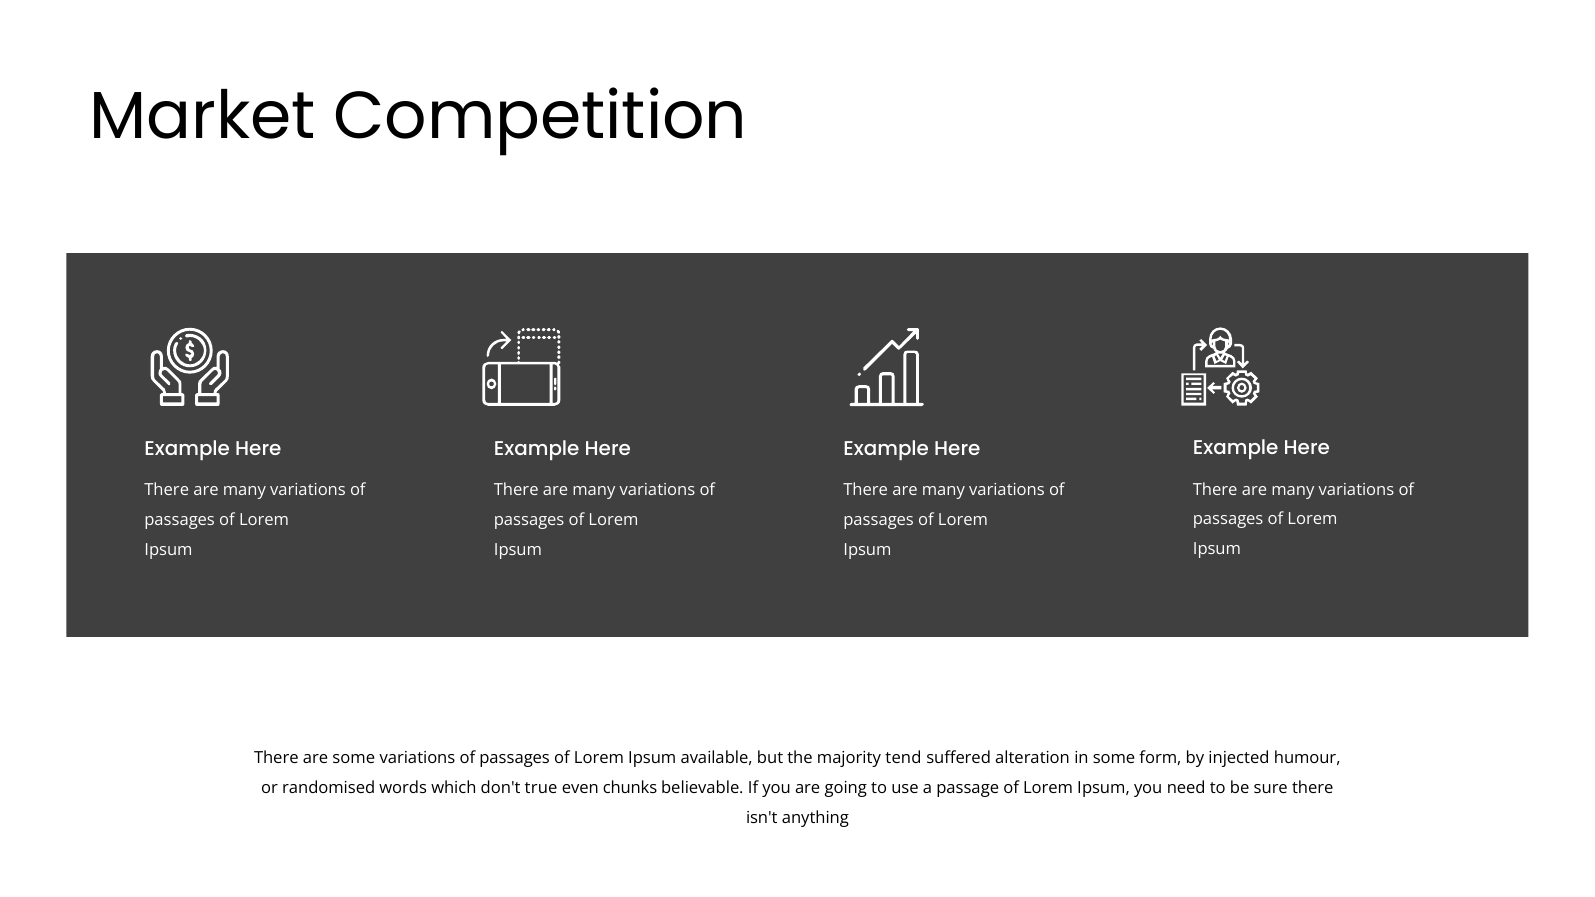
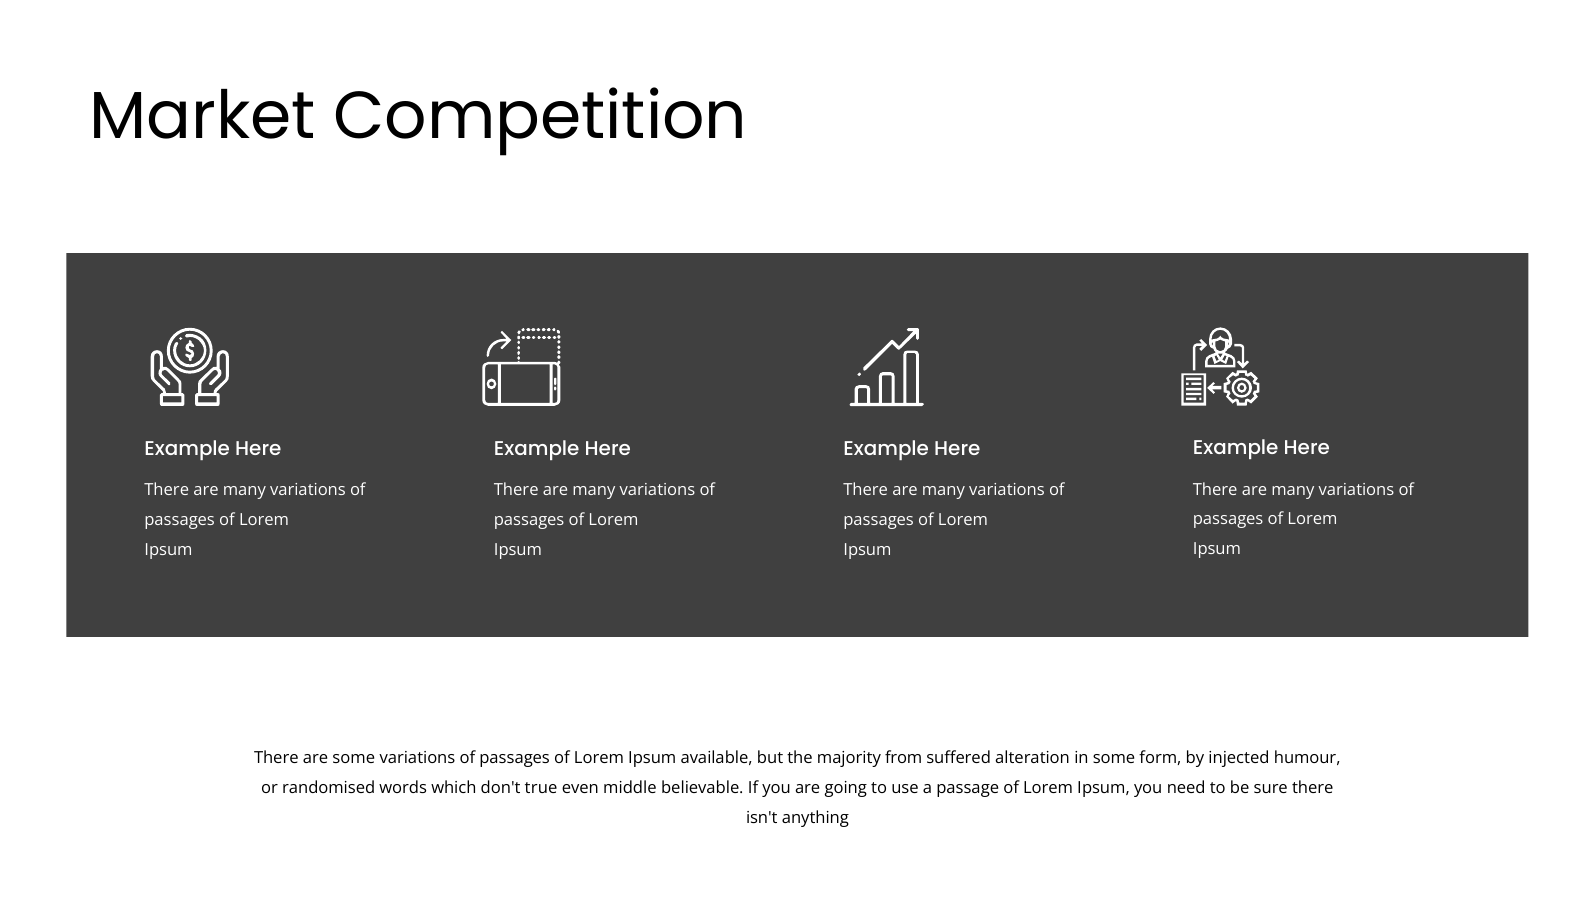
tend: tend -> from
chunks: chunks -> middle
